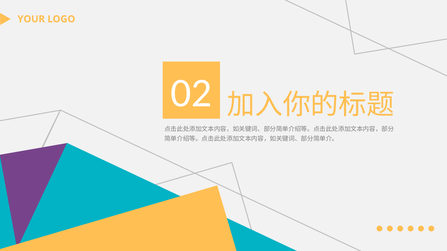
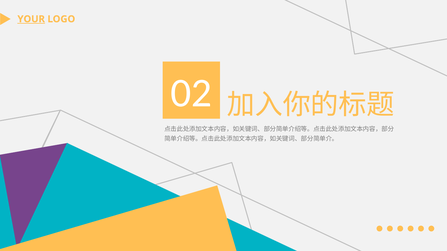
YOUR underline: none -> present
